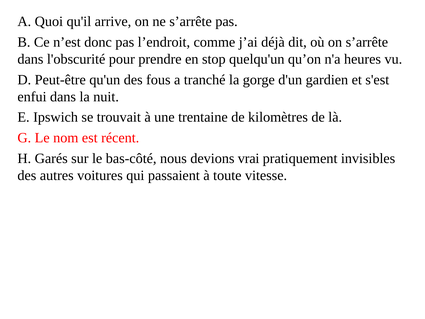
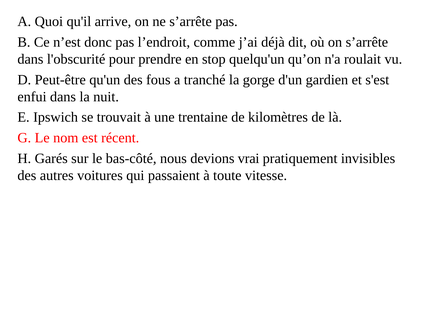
heures: heures -> roulait
